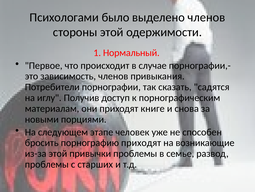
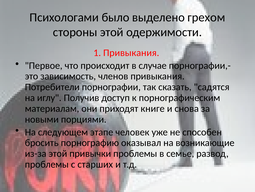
выделено членов: членов -> грехом
1 Нормальный: Нормальный -> Привыкания
порнографию приходят: приходят -> оказывал
